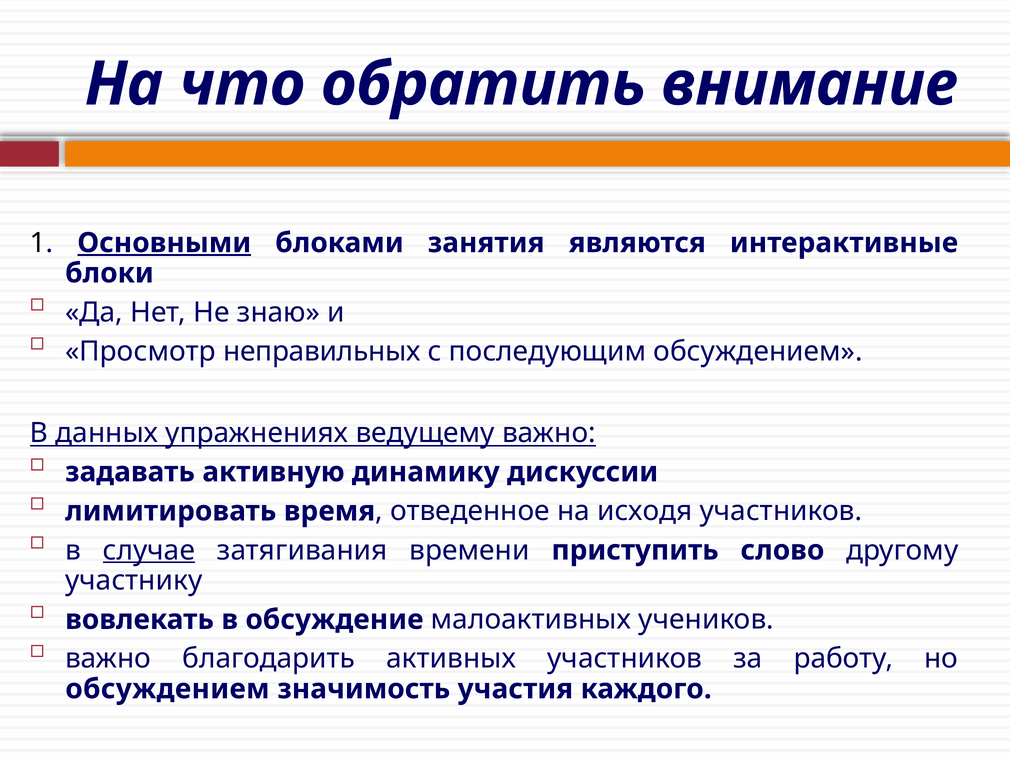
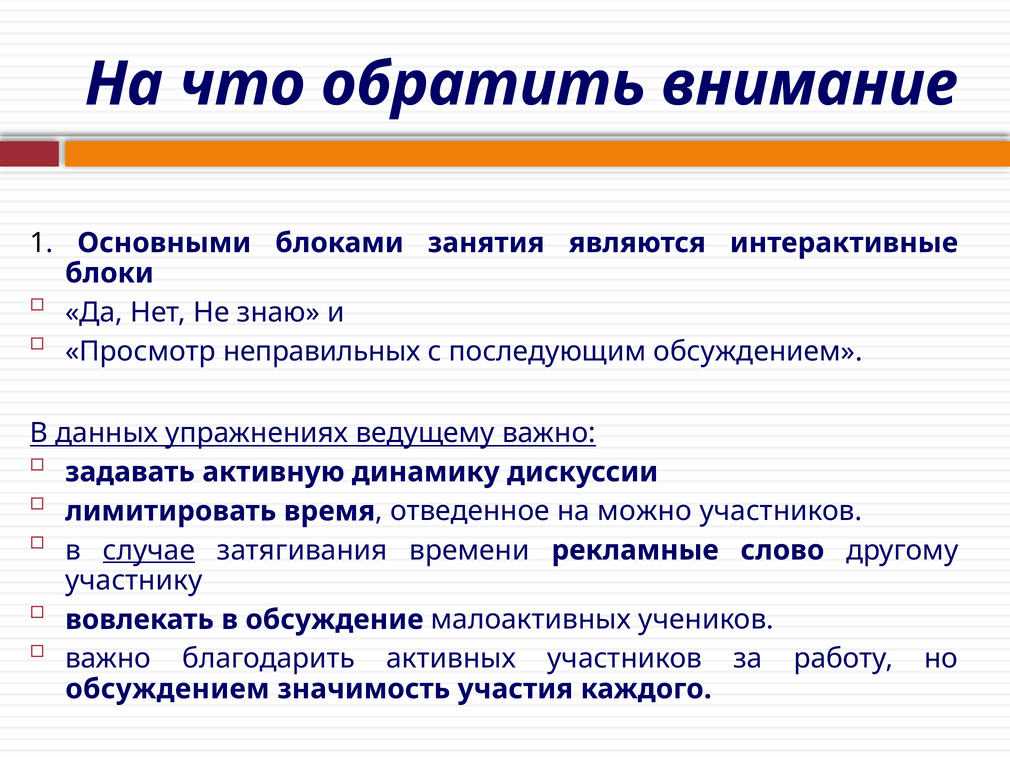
Основными underline: present -> none
исходя: исходя -> можно
приступить: приступить -> рекламные
